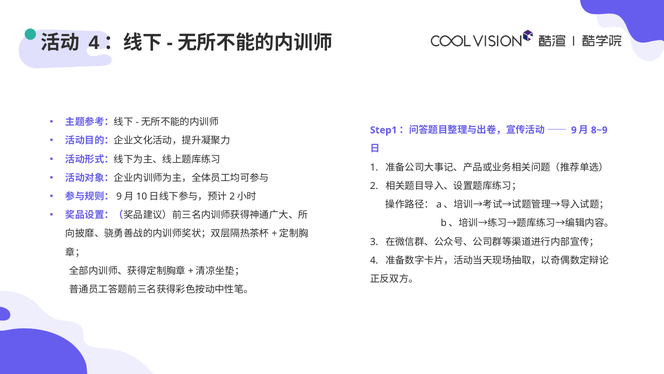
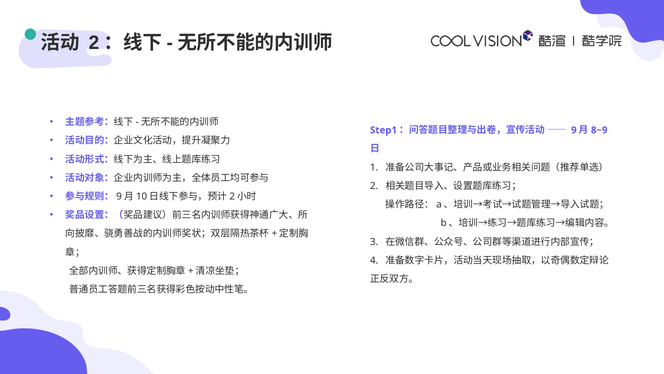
4 at (94, 43): 4 -> 2
